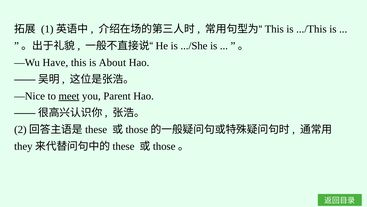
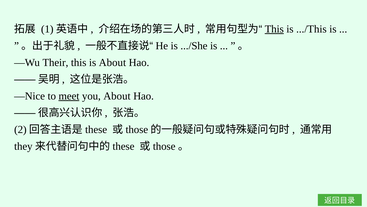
This at (274, 29) underline: none -> present
Have: Have -> Their
you Parent: Parent -> About
